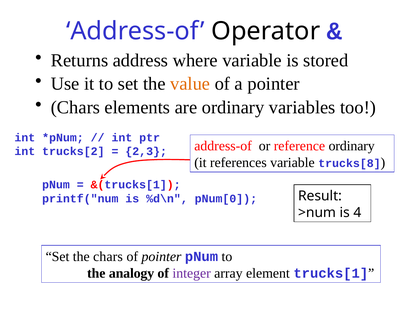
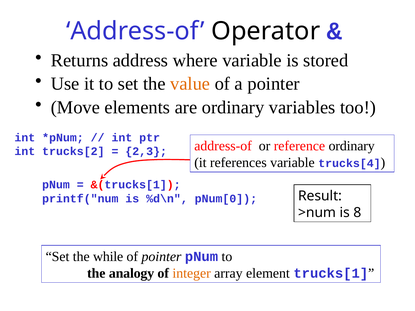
Chars at (75, 108): Chars -> Move
trucks[8: trucks[8 -> trucks[4
4: 4 -> 8
the chars: chars -> while
integer colour: purple -> orange
